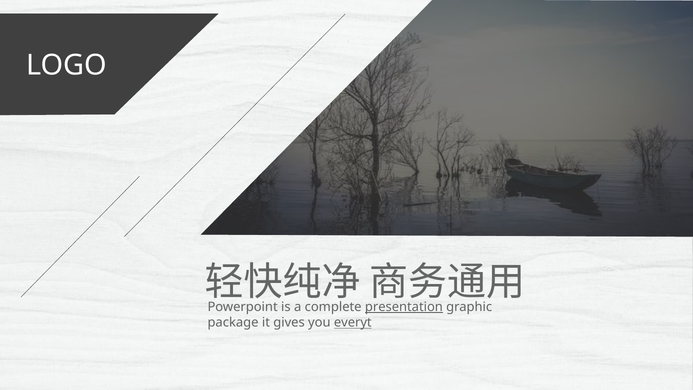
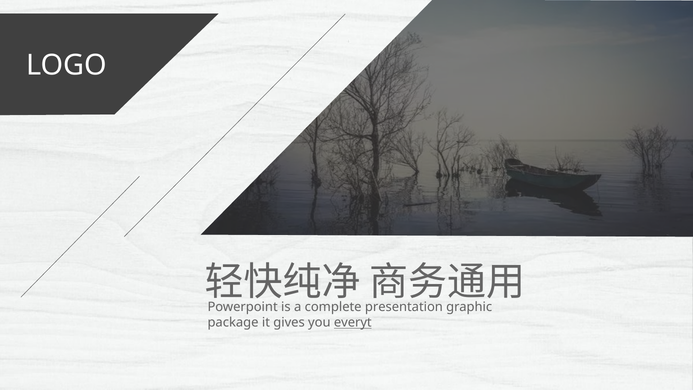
presentation underline: present -> none
